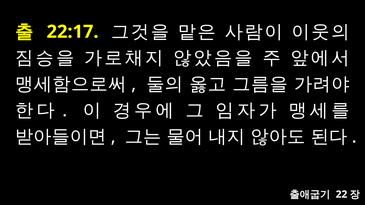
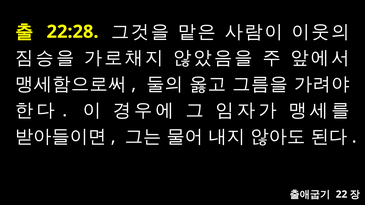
22:17: 22:17 -> 22:28
